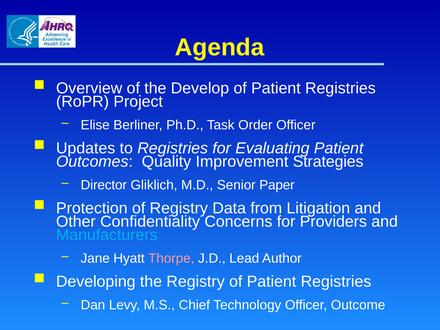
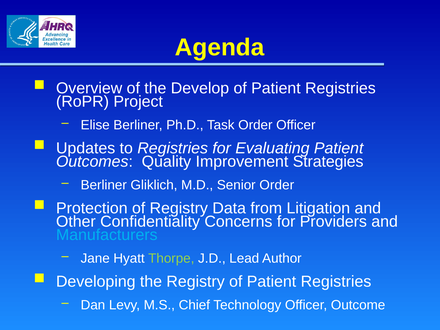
Director at (104, 185): Director -> Berliner
Senior Paper: Paper -> Order
Thorpe colour: pink -> light green
